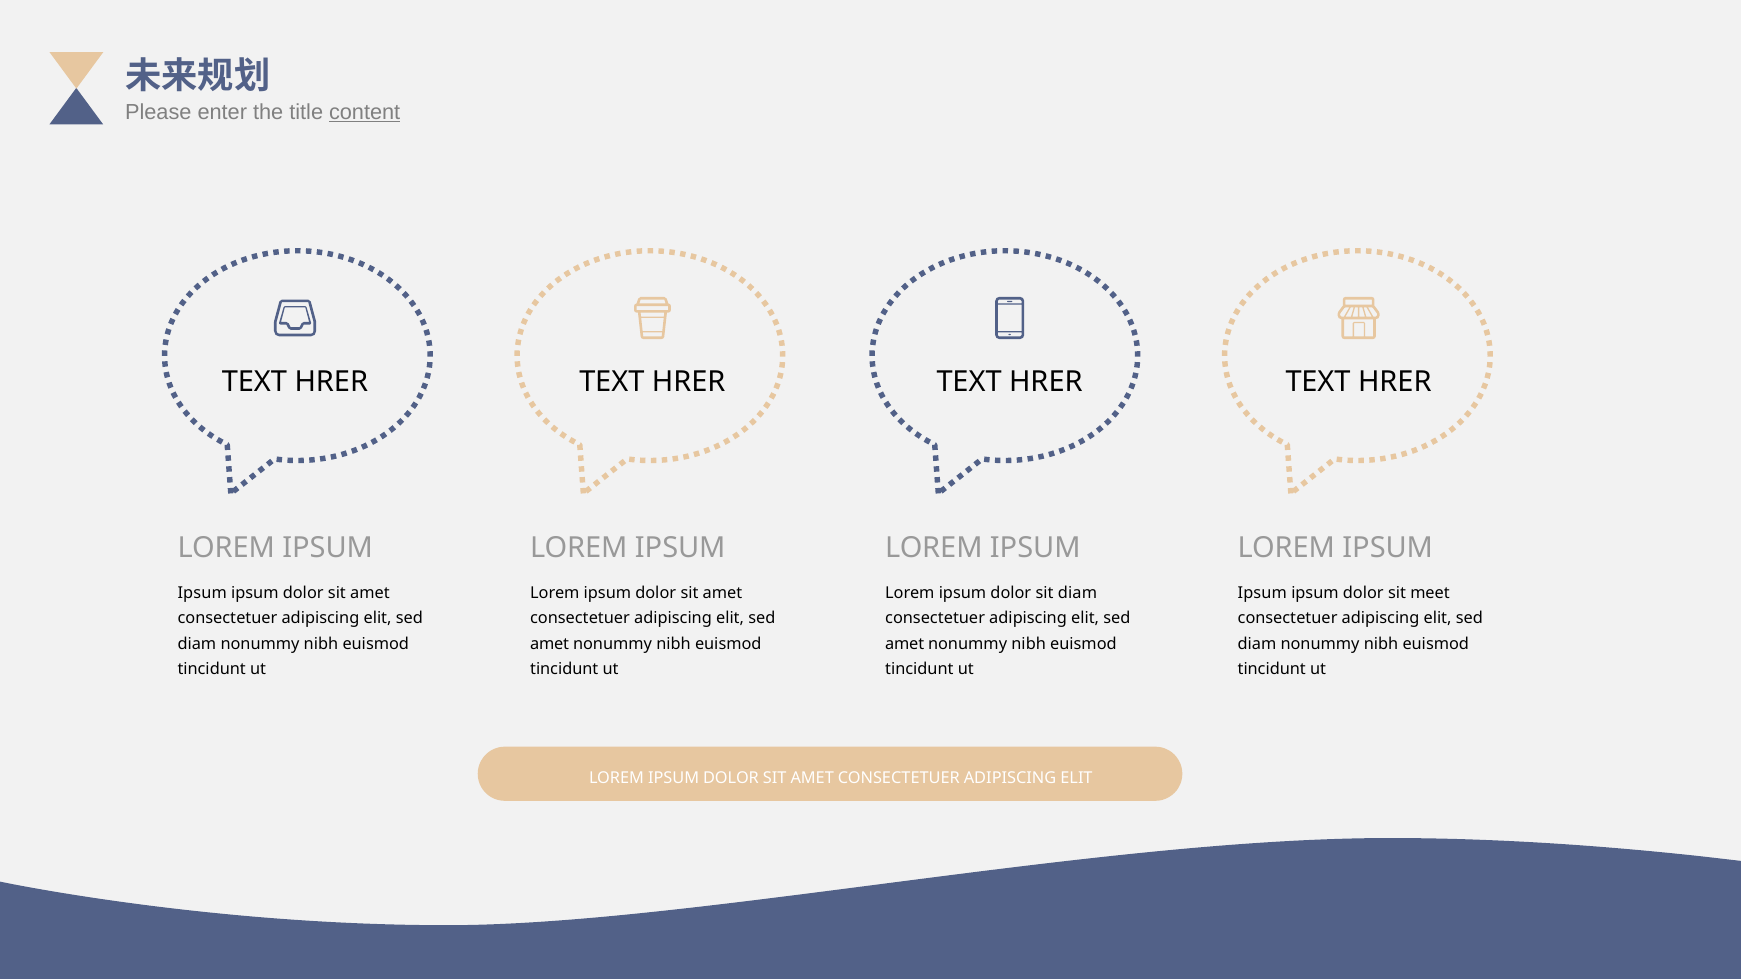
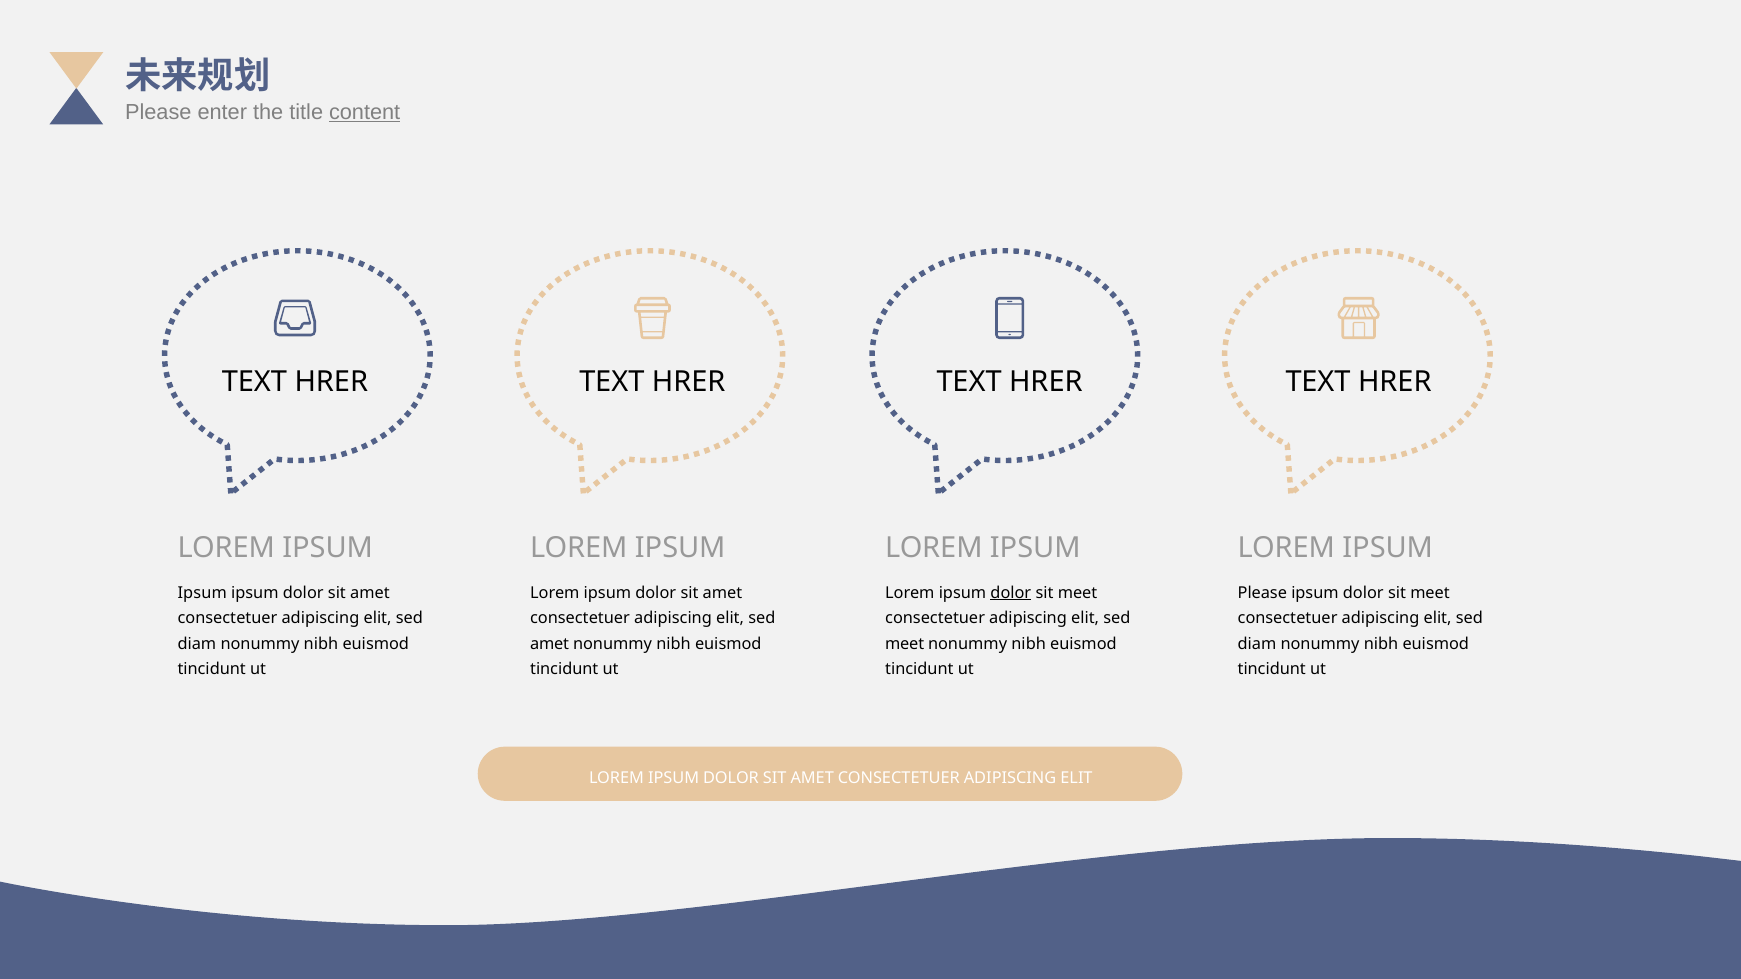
dolor at (1011, 593) underline: none -> present
diam at (1077, 593): diam -> meet
Ipsum at (1262, 593): Ipsum -> Please
amet at (905, 644): amet -> meet
